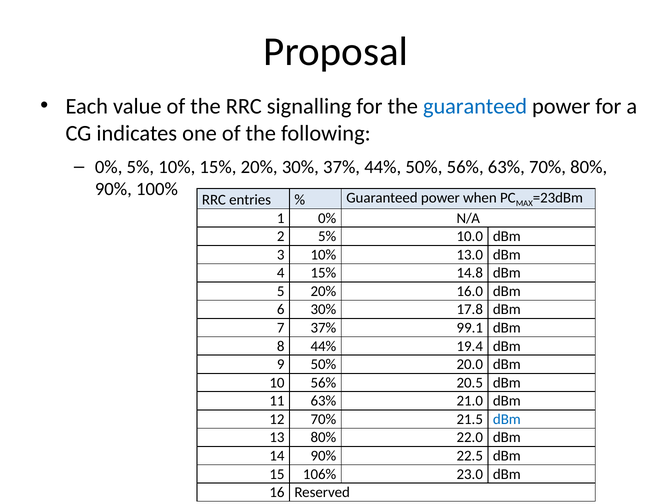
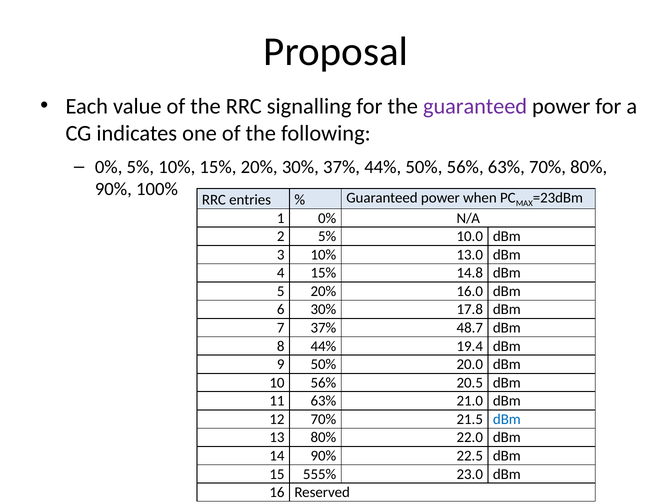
guaranteed at (475, 106) colour: blue -> purple
99.1: 99.1 -> 48.7
106%: 106% -> 555%
